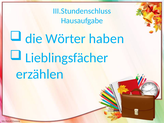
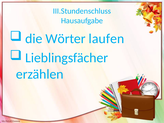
haben: haben -> laufen
